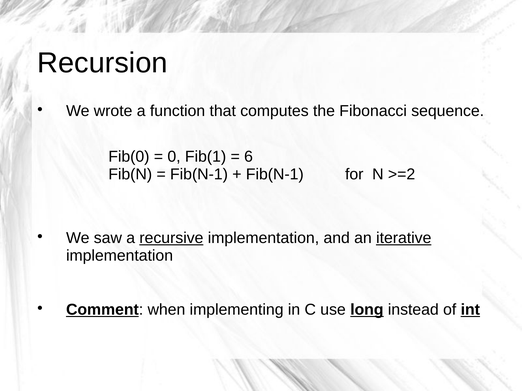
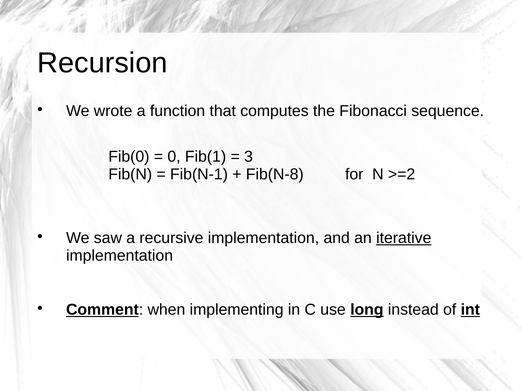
6: 6 -> 3
Fib(N-1 at (275, 174): Fib(N-1 -> Fib(N-8
recursive underline: present -> none
